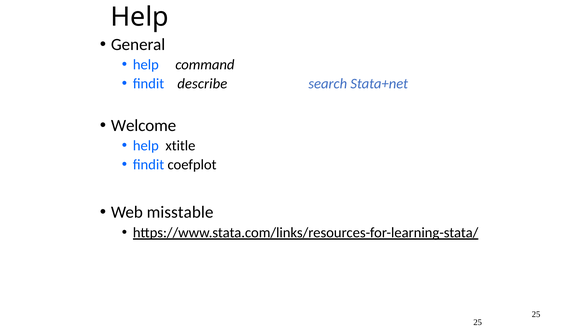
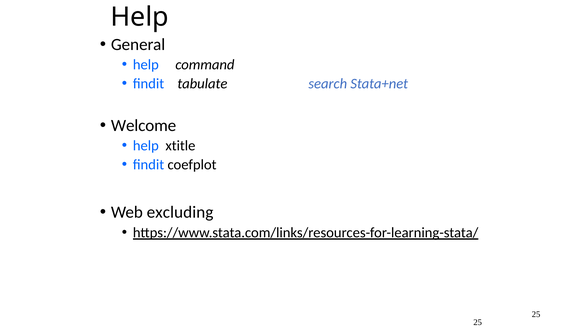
describe: describe -> tabulate
misstable: misstable -> excluding
